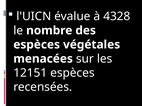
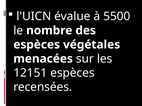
4328: 4328 -> 5500
